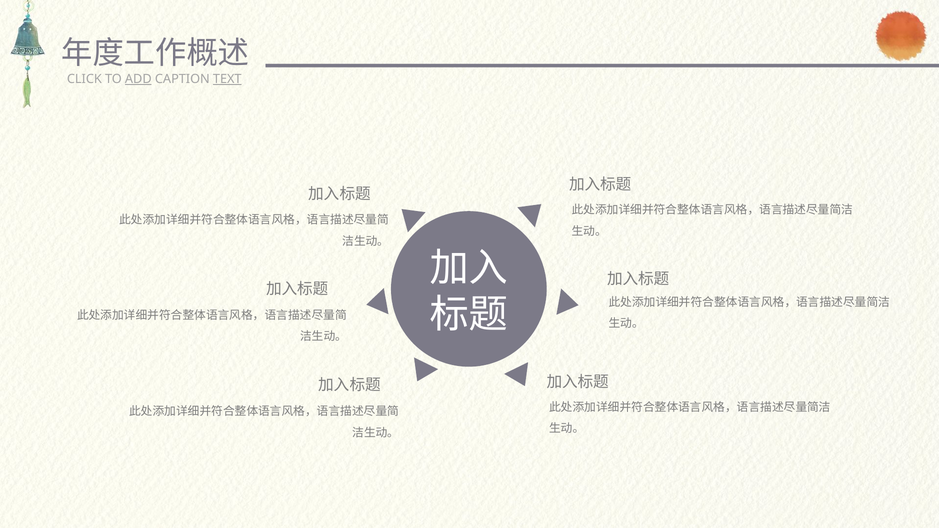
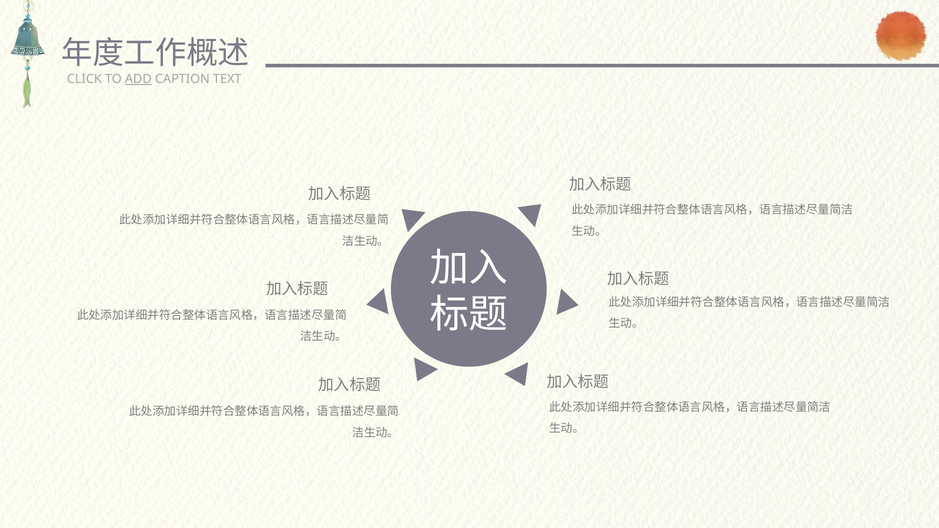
TEXT underline: present -> none
